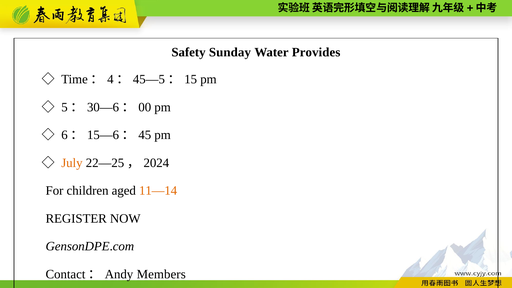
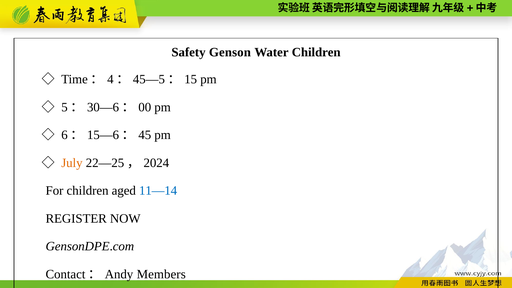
Sunday: Sunday -> Genson
Water Provides: Provides -> Children
11—14 colour: orange -> blue
